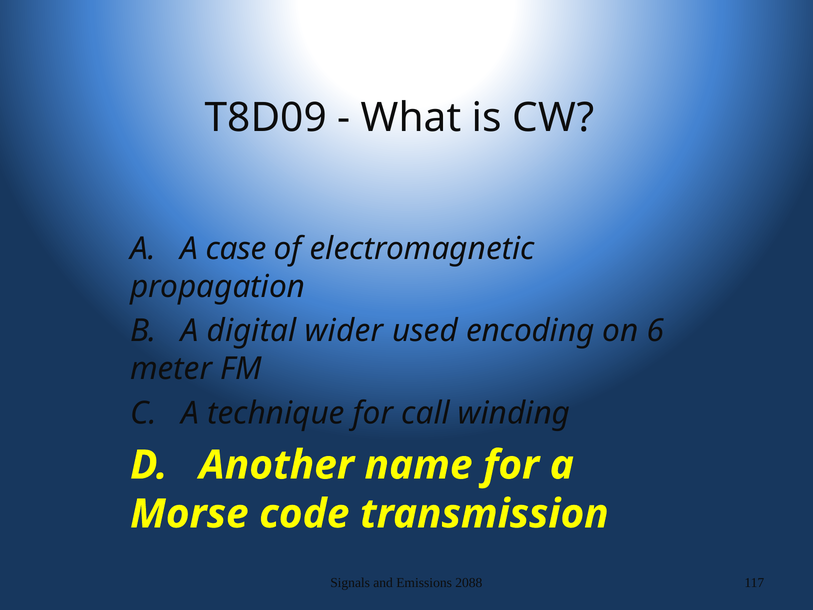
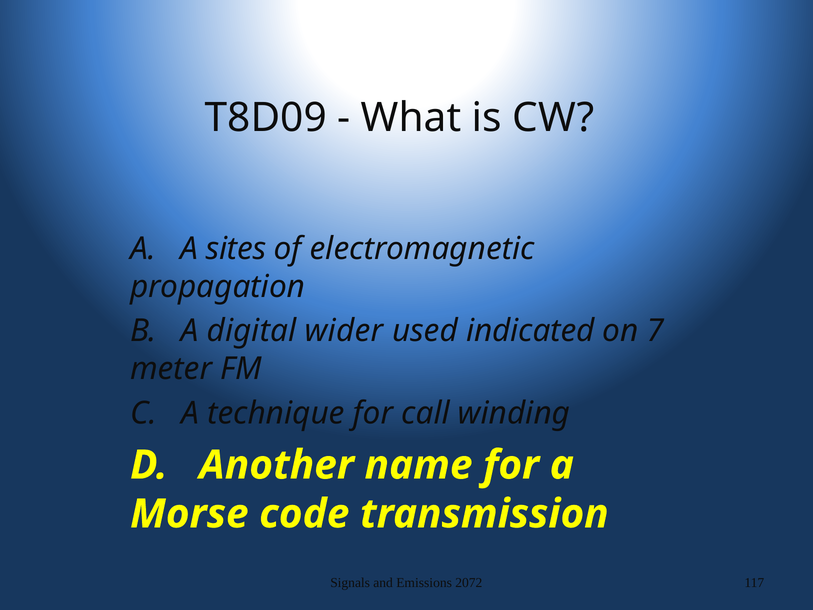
case: case -> sites
encoding: encoding -> indicated
6: 6 -> 7
2088: 2088 -> 2072
